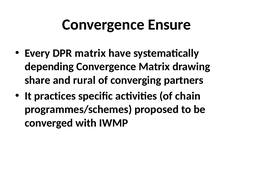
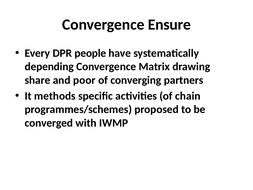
DPR matrix: matrix -> people
rural: rural -> poor
practices: practices -> methods
